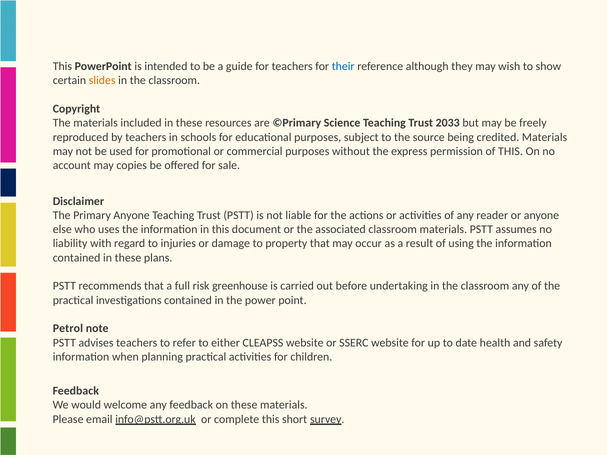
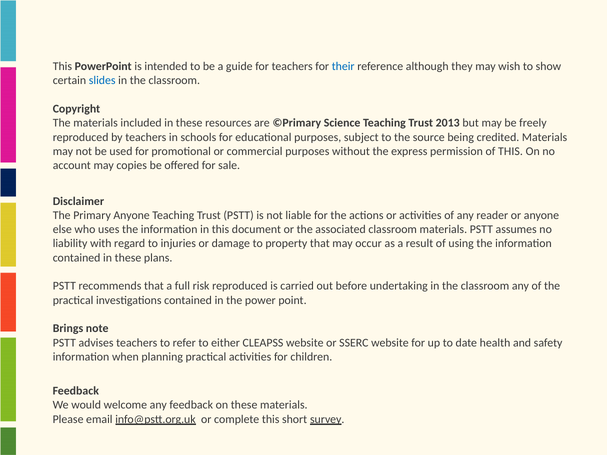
slides colour: orange -> blue
2033: 2033 -> 2013
risk greenhouse: greenhouse -> reproduced
Petrol: Petrol -> Brings
